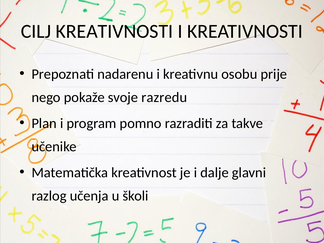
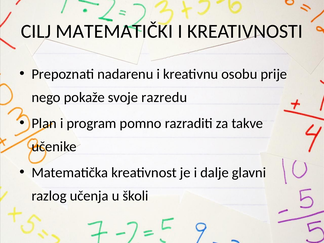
CILJ KREATIVNOSTI: KREATIVNOSTI -> MATEMATIČKI
